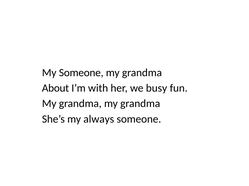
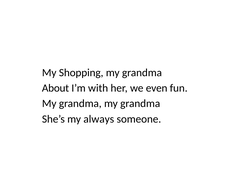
My Someone: Someone -> Shopping
busy: busy -> even
